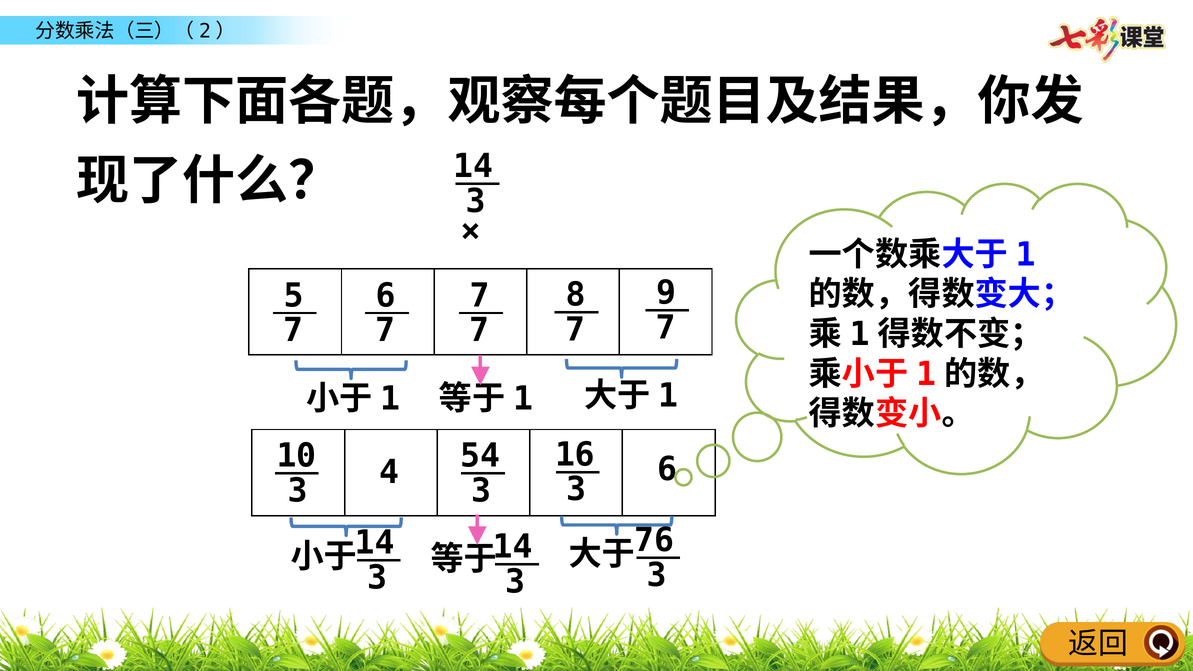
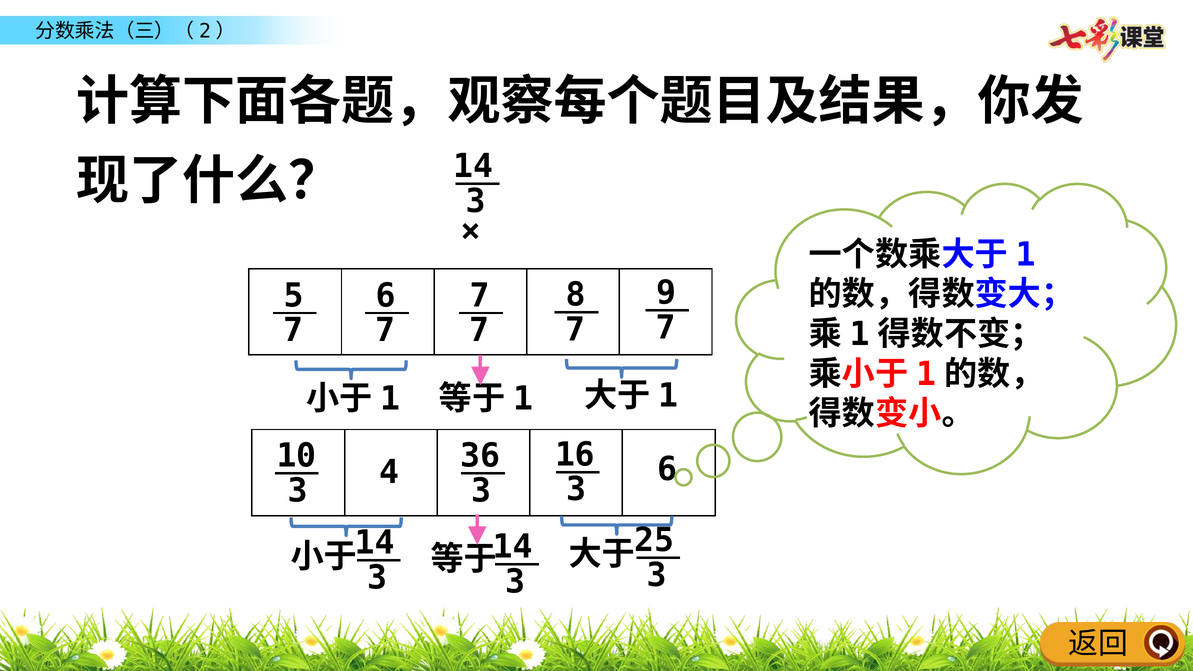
54: 54 -> 36
76: 76 -> 25
